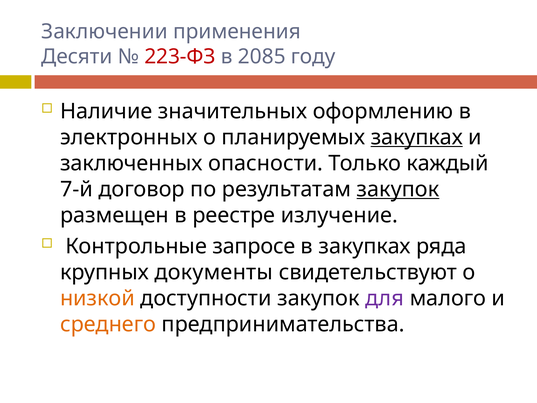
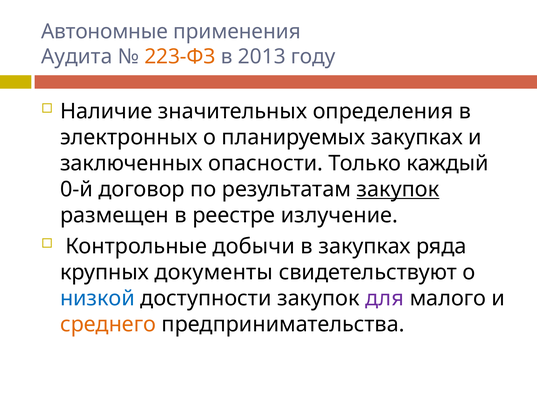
Заключении: Заключении -> Автономные
Десяти: Десяти -> Аудита
223-ФЗ colour: red -> orange
2085: 2085 -> 2013
оформлению: оформлению -> определения
закупках at (417, 137) underline: present -> none
7-й: 7-й -> 0-й
запросе: запросе -> добычи
низкой colour: orange -> blue
